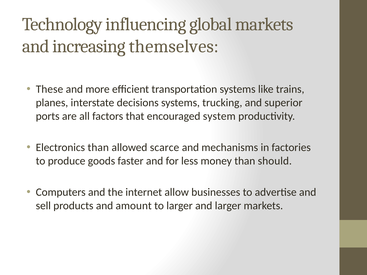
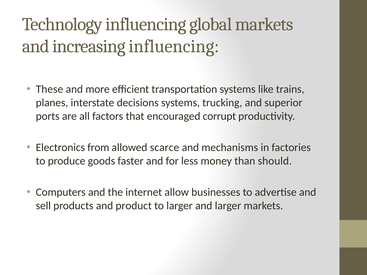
increasing themselves: themselves -> influencing
system: system -> corrupt
Electronics than: than -> from
amount: amount -> product
